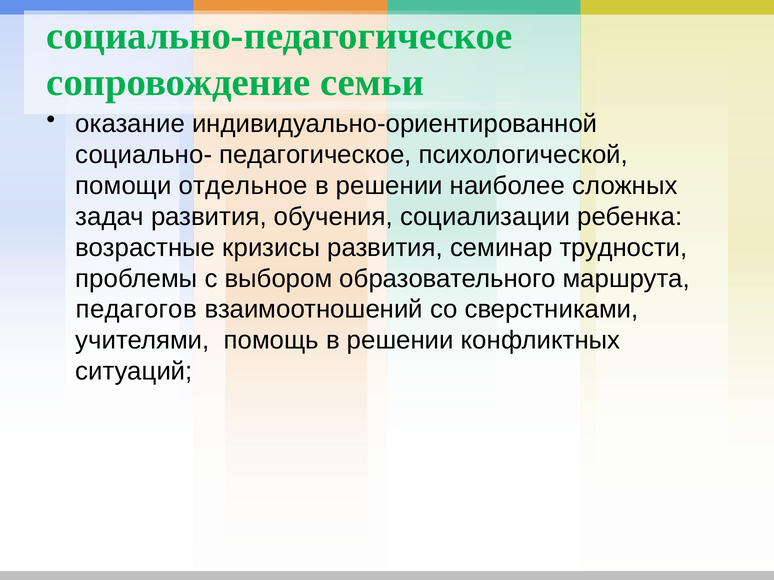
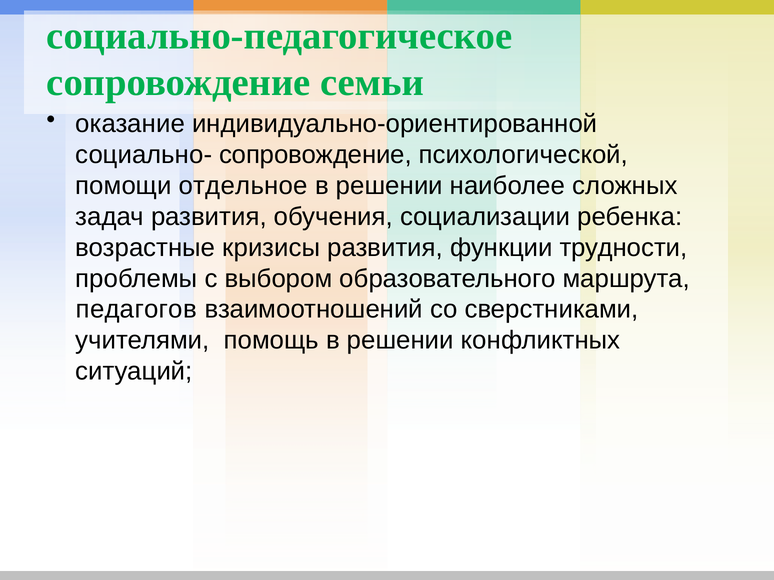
социально- педагогическое: педагогическое -> сопровождение
семинар: семинар -> функции
